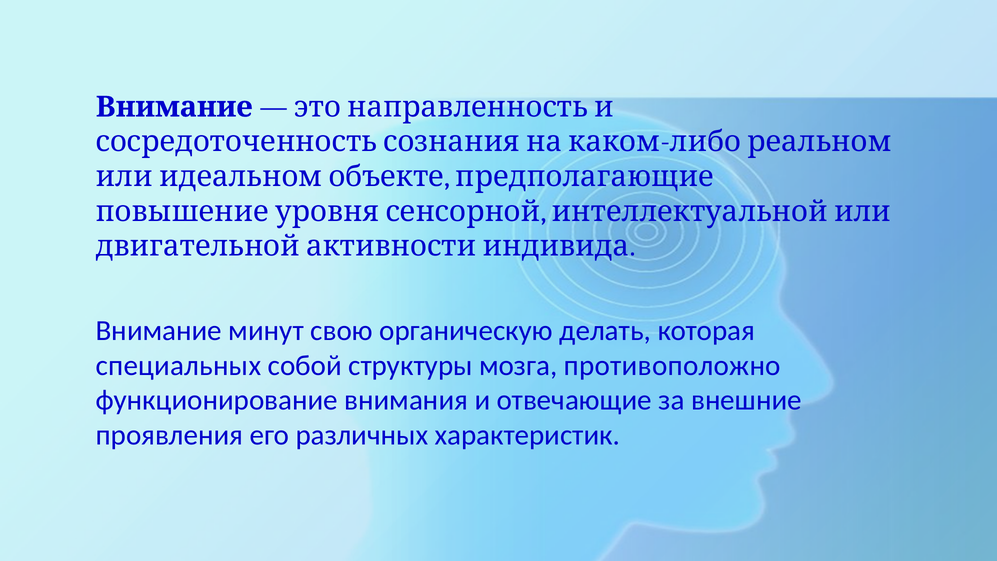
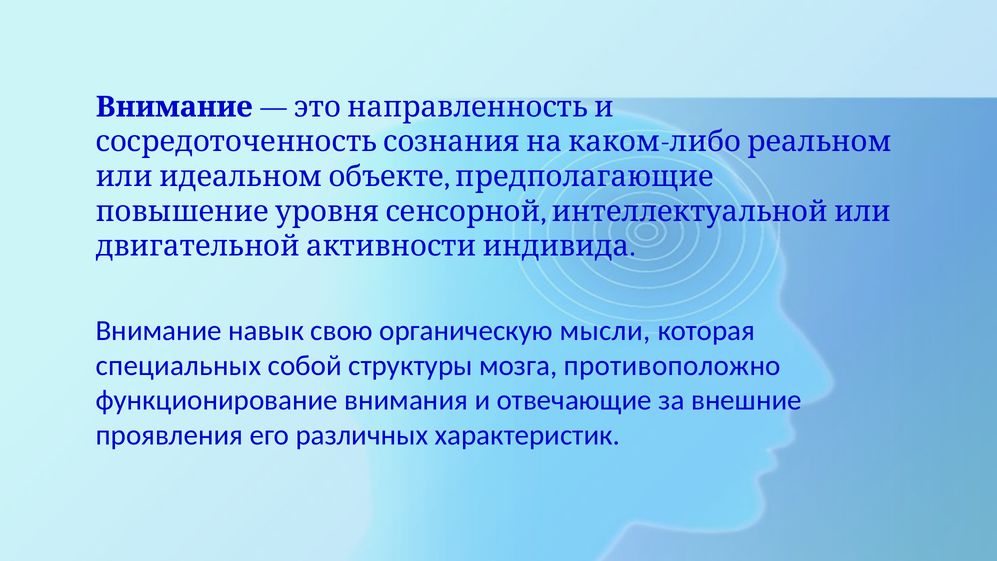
минут: минут -> навык
делать: делать -> мысли
